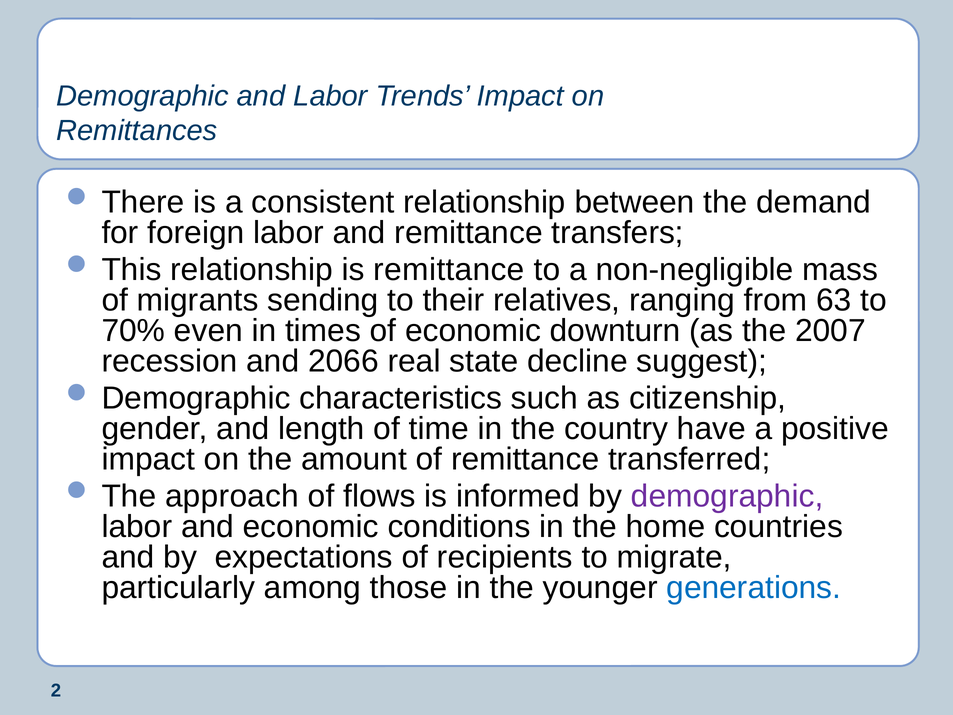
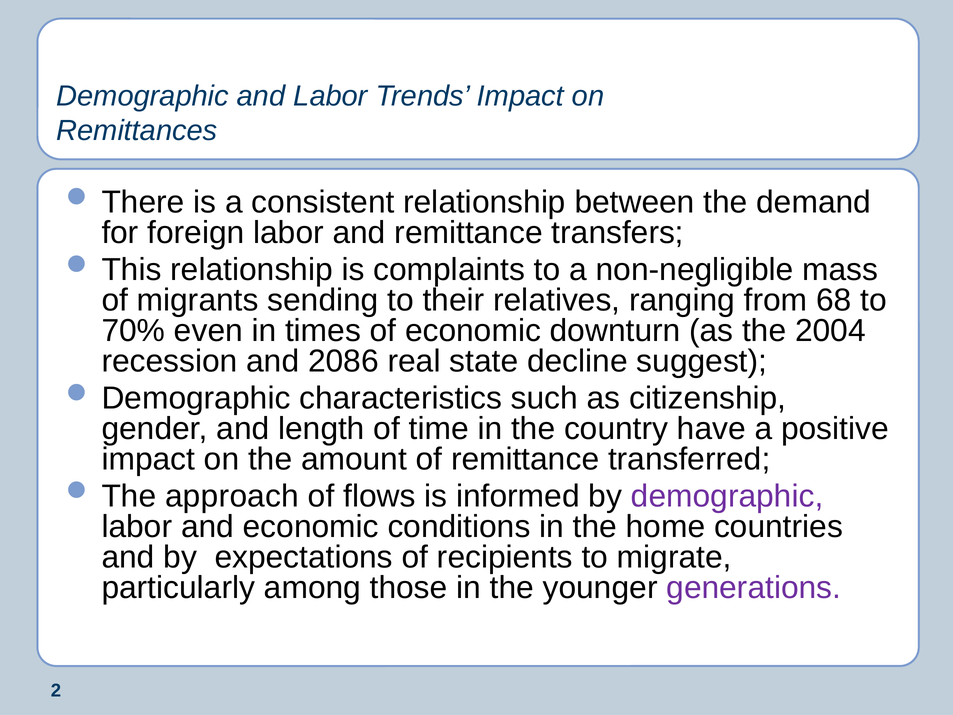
is remittance: remittance -> complaints
63: 63 -> 68
2007: 2007 -> 2004
2066: 2066 -> 2086
generations colour: blue -> purple
